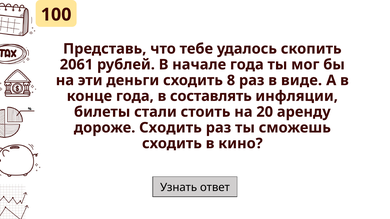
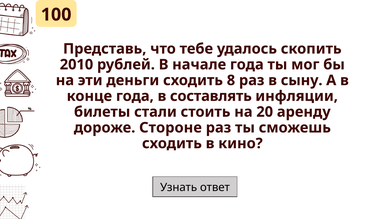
2061: 2061 -> 2010
виде: виде -> сыну
дороже Сходить: Сходить -> Стороне
